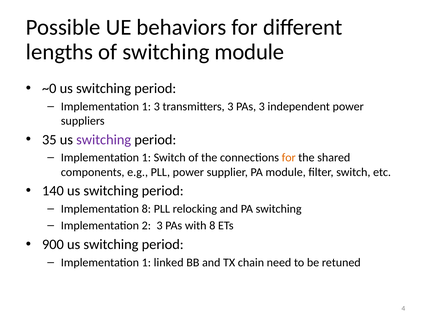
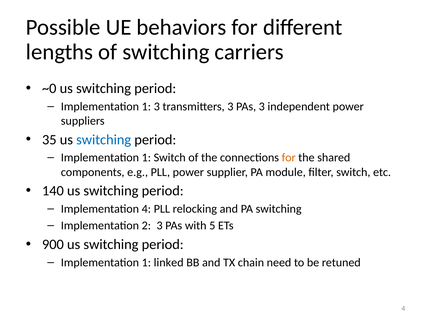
switching module: module -> carriers
switching at (104, 140) colour: purple -> blue
Implementation 8: 8 -> 4
with 8: 8 -> 5
